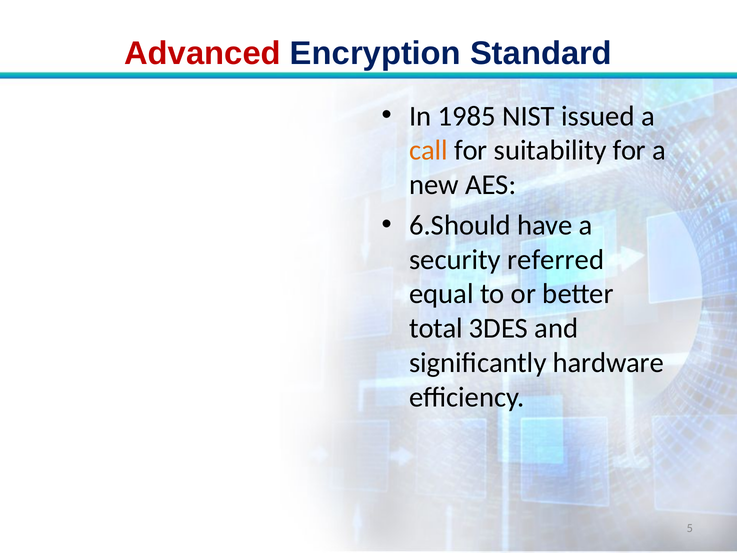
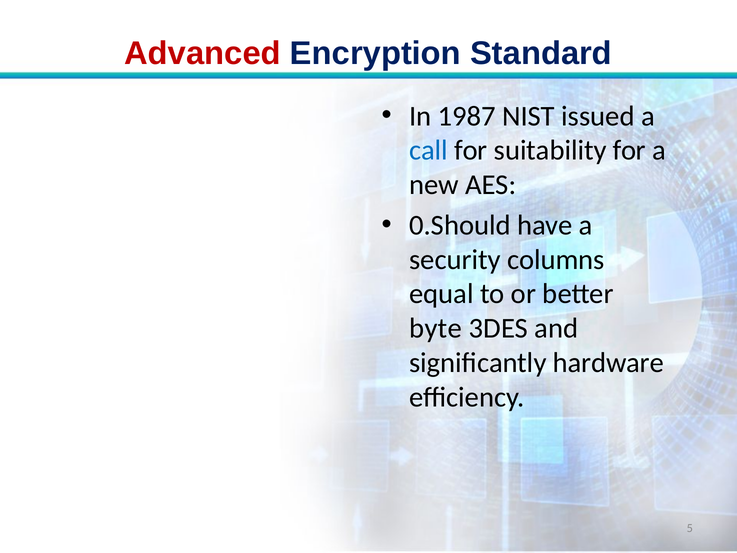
1985: 1985 -> 1987
call colour: orange -> blue
6.Should: 6.Should -> 0.Should
referred: referred -> columns
total: total -> byte
